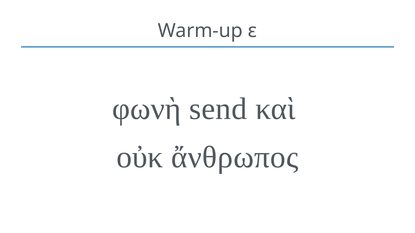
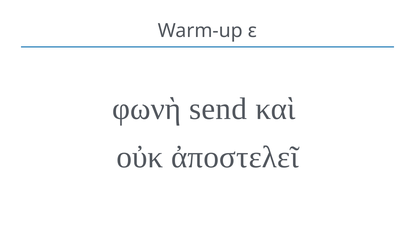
ἄνθρωπος: ἄνθρωπος -> ἀποστελεῖ
